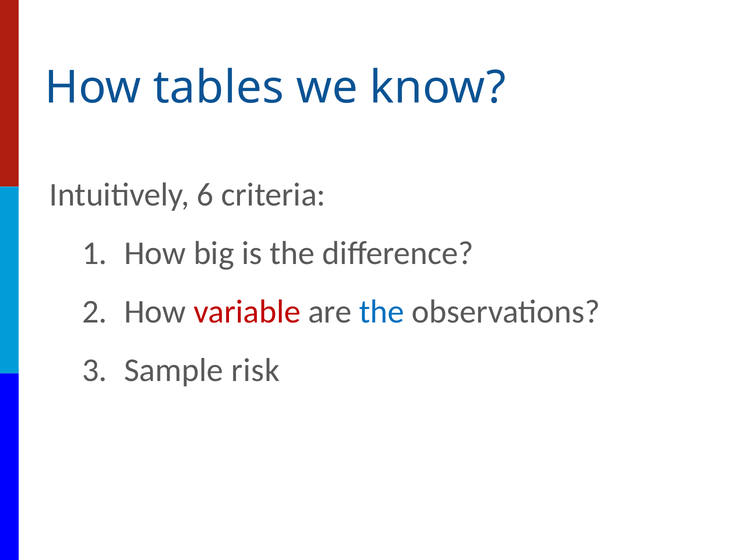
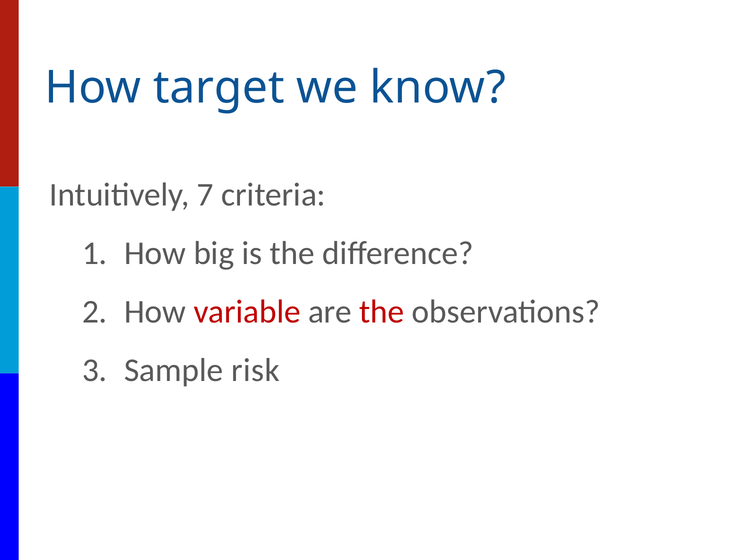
tables: tables -> target
6: 6 -> 7
the at (382, 312) colour: blue -> red
